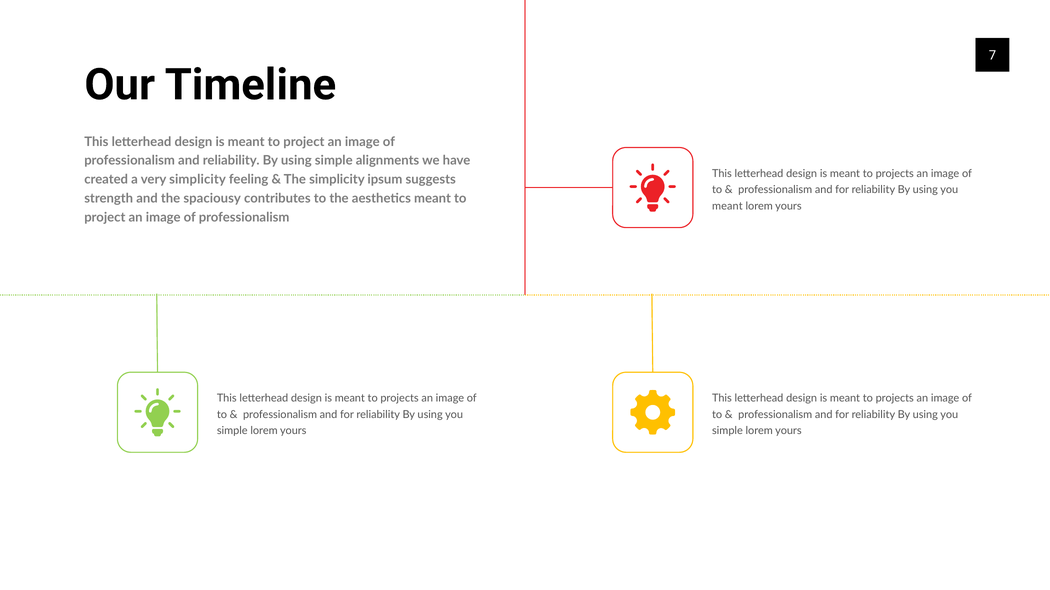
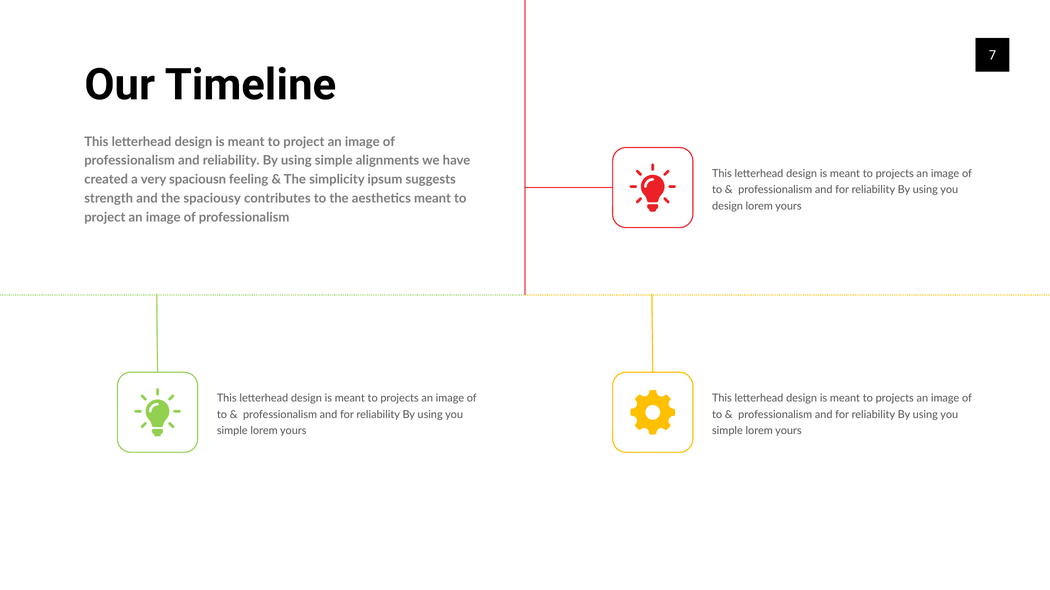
very simplicity: simplicity -> spaciousn
meant at (727, 206): meant -> design
